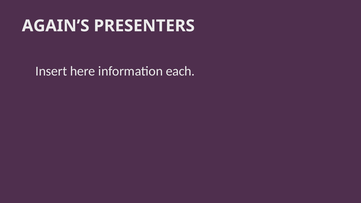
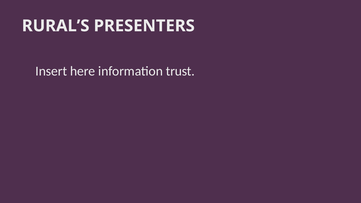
AGAIN’S: AGAIN’S -> RURAL’S
each: each -> trust
